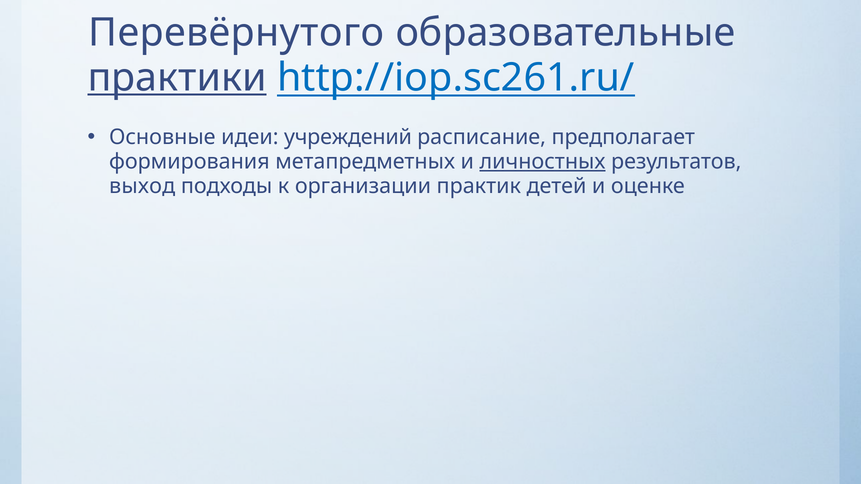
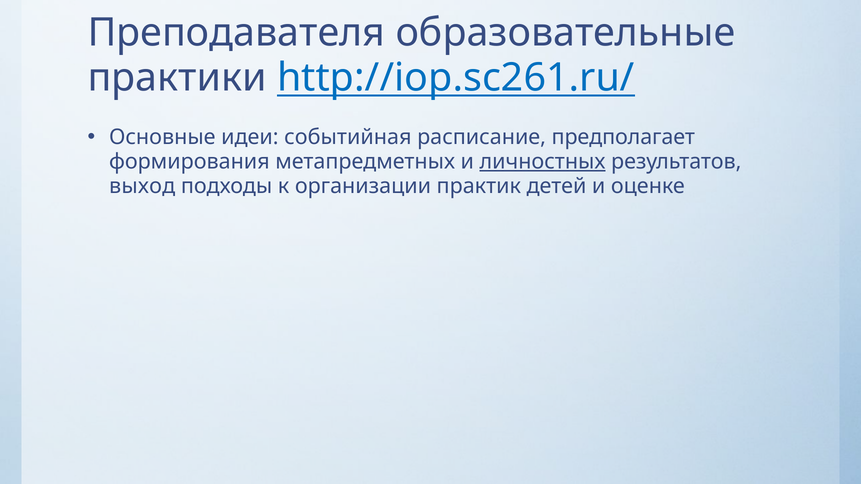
Перевёрнутого: Перевёрнутого -> Преподавателя
практики underline: present -> none
учреждений: учреждений -> событийная
